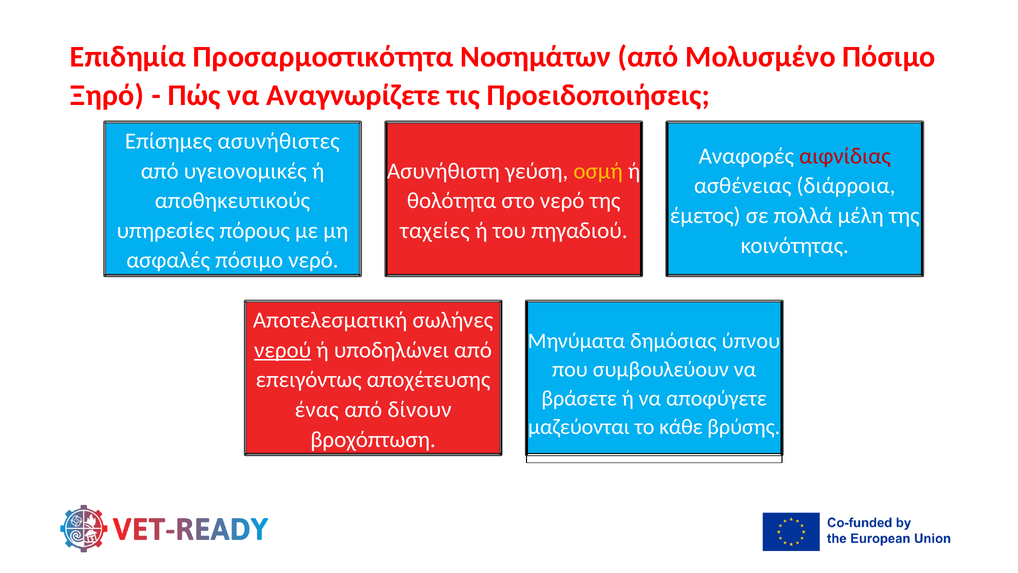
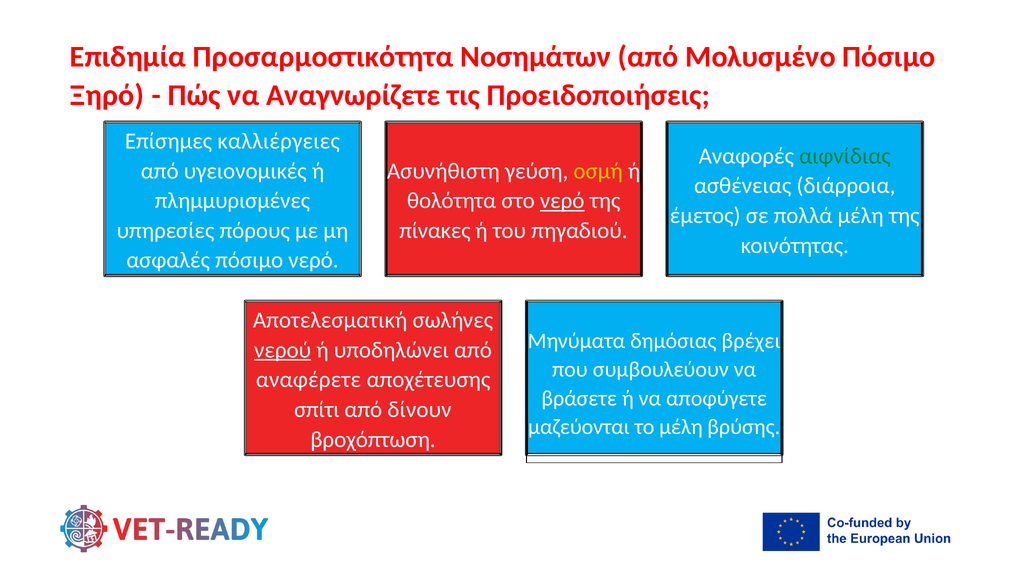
ασυνήθιστες: ασυνήθιστες -> καλλιέργειες
αιφνίδιας colour: red -> green
αποθηκευτικούς: αποθηκευτικούς -> πλημμυρισμένες
νερό at (562, 201) underline: none -> present
ταχείες: ταχείες -> πίνακες
ύπνου: ύπνου -> βρέχει
επειγόντως: επειγόντως -> αναφέρετε
ένας: ένας -> σπίτι
το κάθε: κάθε -> μέλη
